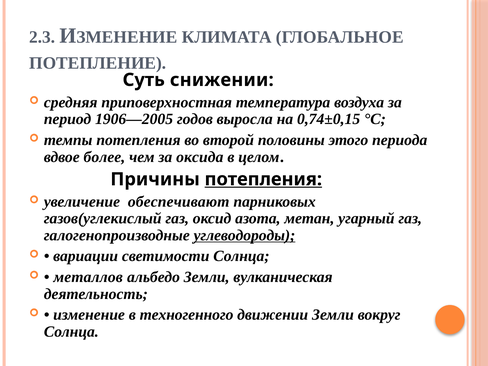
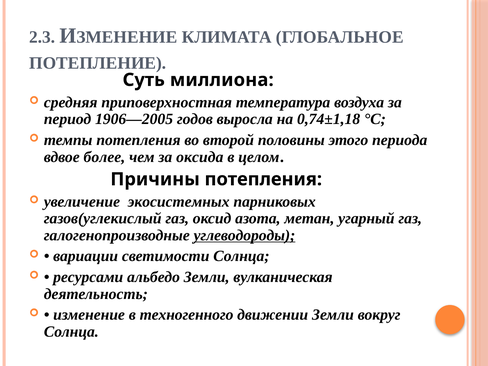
снижении: снижении -> миллиона
0,74±0,15: 0,74±0,15 -> 0,74±1,18
потепления at (263, 179) underline: present -> none
обеспечивают: обеспечивают -> экосистемных
металлов: металлов -> ресурсами
